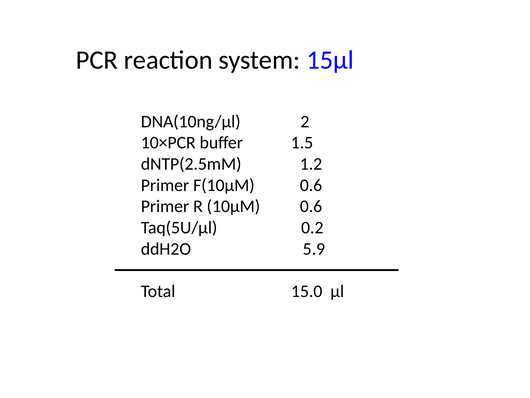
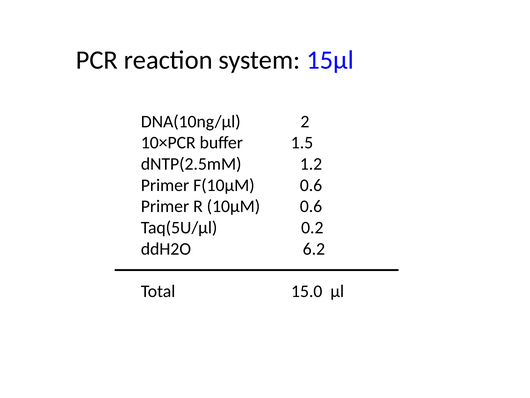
5.9: 5.9 -> 6.2
